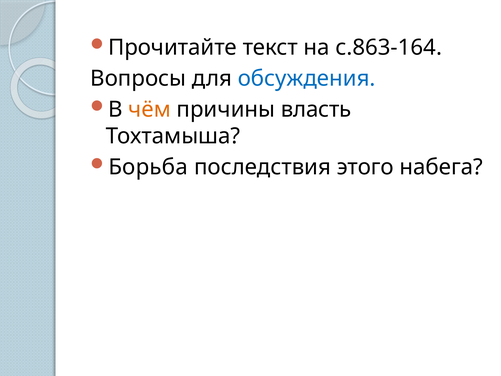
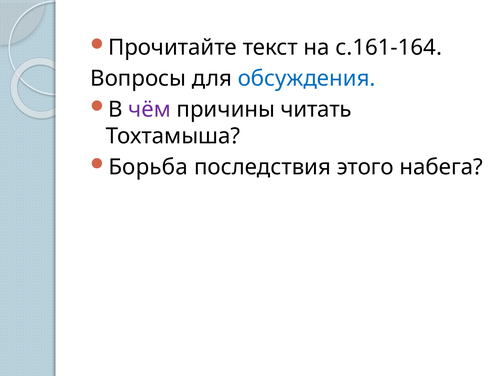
с.863-164: с.863-164 -> с.161-164
чём colour: orange -> purple
власть: власть -> читать
